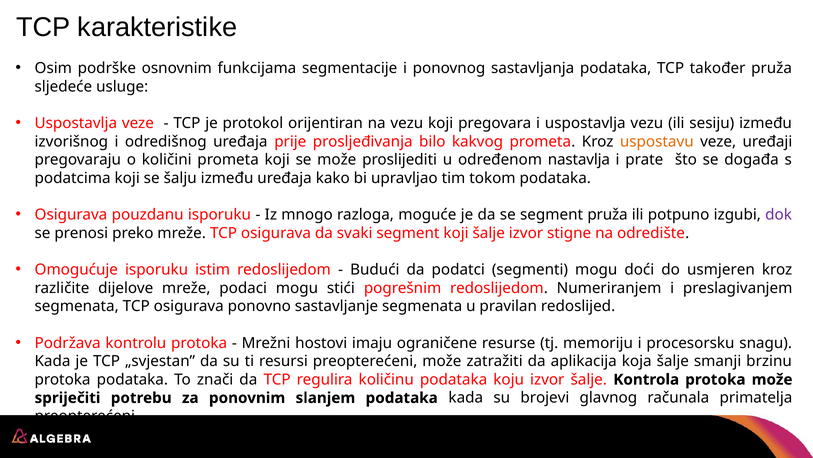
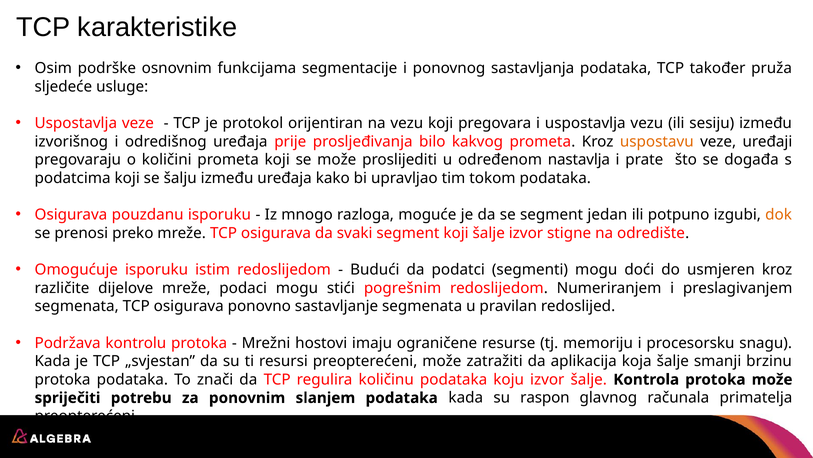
segment pruža: pruža -> jedan
dok colour: purple -> orange
brojevi: brojevi -> raspon
